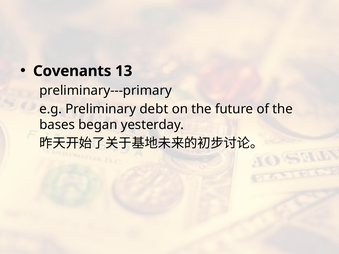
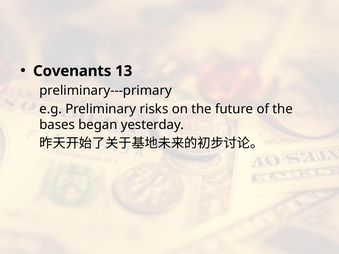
debt: debt -> risks
